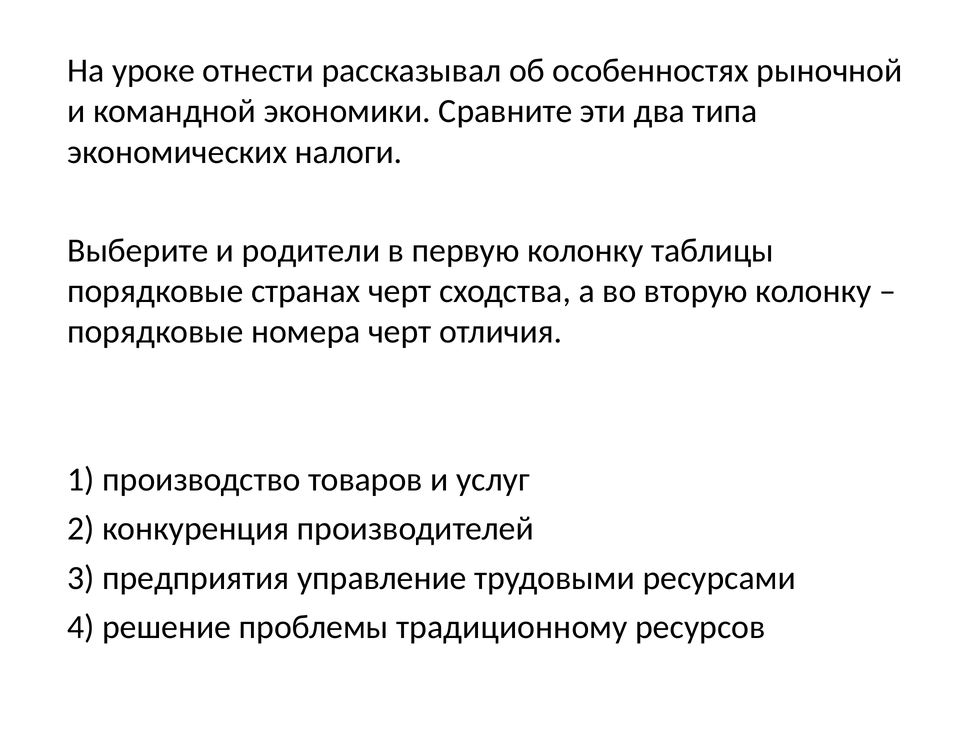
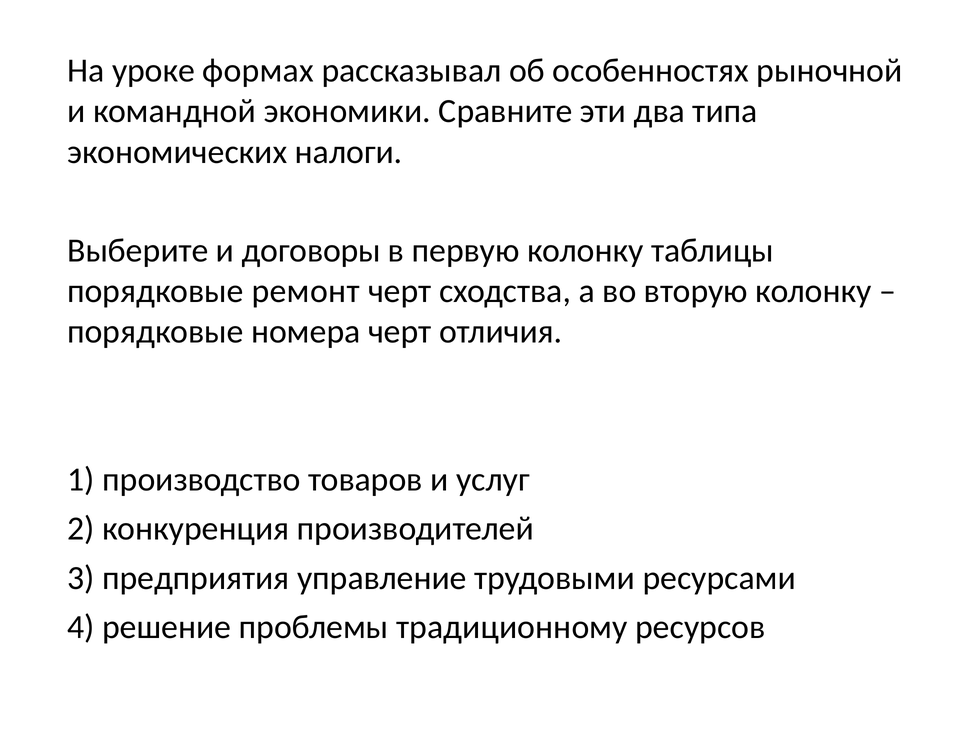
отнести: отнести -> формах
родители: родители -> договоры
странах: странах -> ремонт
